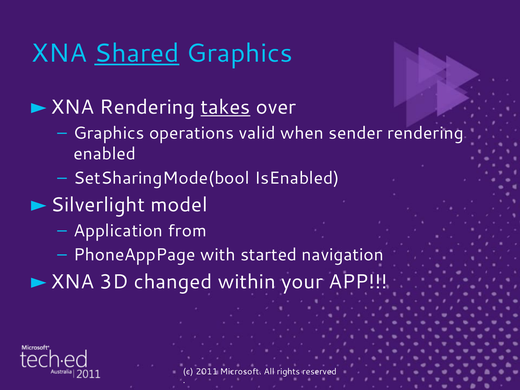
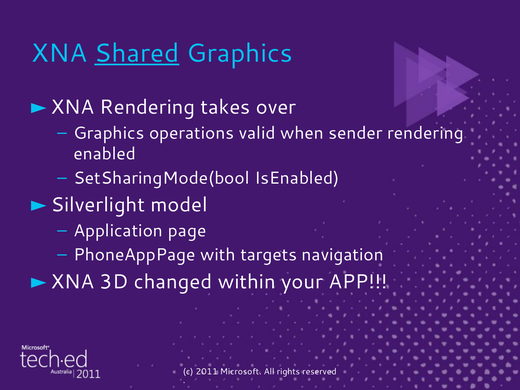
takes underline: present -> none
from: from -> page
started: started -> targets
